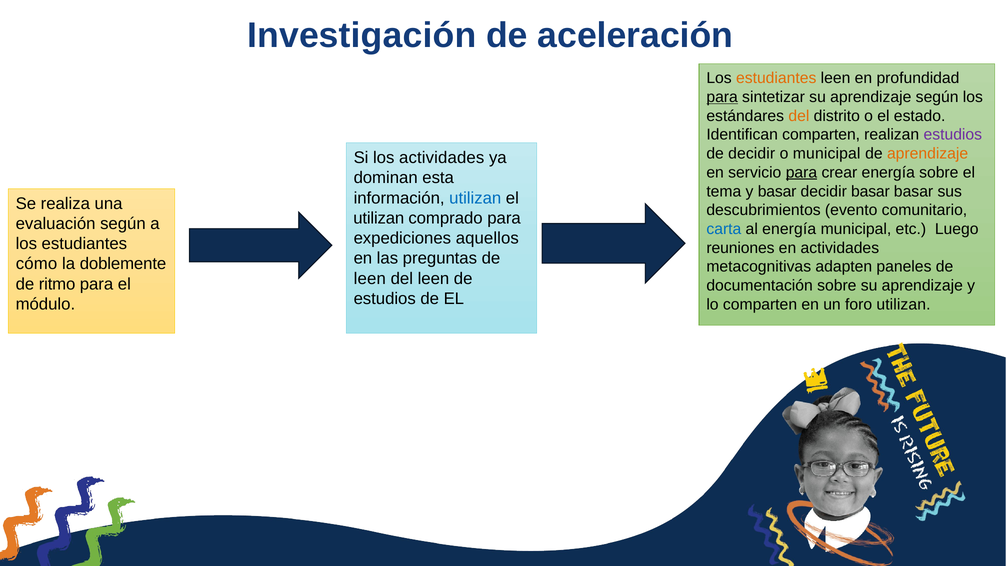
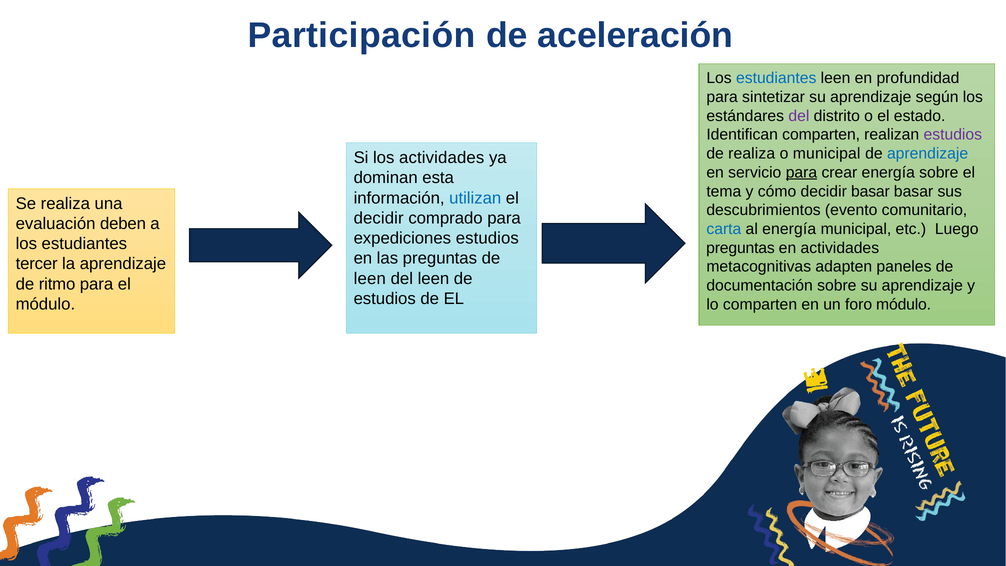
Investigación: Investigación -> Participación
estudiantes at (776, 78) colour: orange -> blue
para at (722, 97) underline: present -> none
del at (799, 116) colour: orange -> purple
de decidir: decidir -> realiza
aprendizaje at (928, 154) colour: orange -> blue
y basar: basar -> cómo
utilizan at (379, 218): utilizan -> decidir
evaluación según: según -> deben
expediciones aquellos: aquellos -> estudios
reuniones at (740, 248): reuniones -> preguntas
cómo: cómo -> tercer
la doblemente: doblemente -> aprendizaje
foro utilizan: utilizan -> módulo
